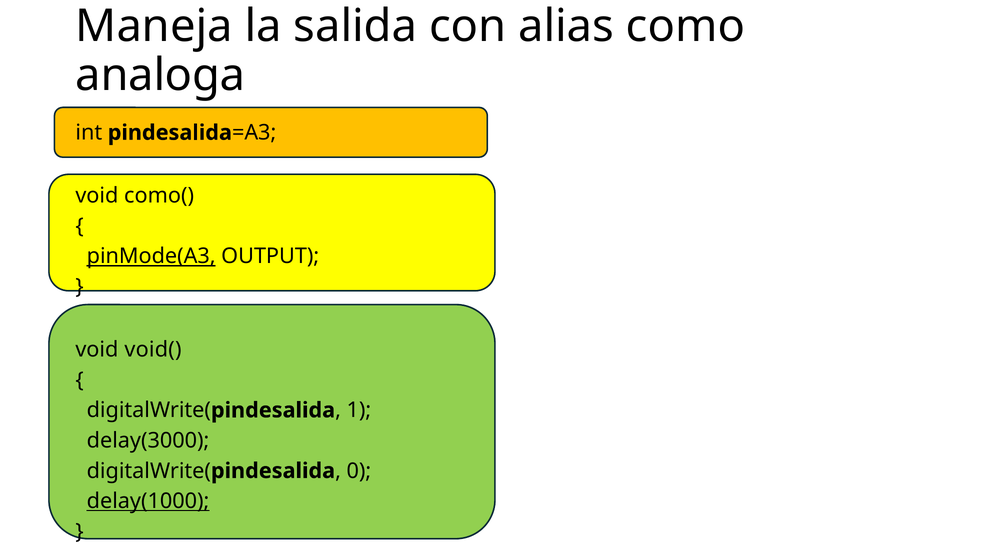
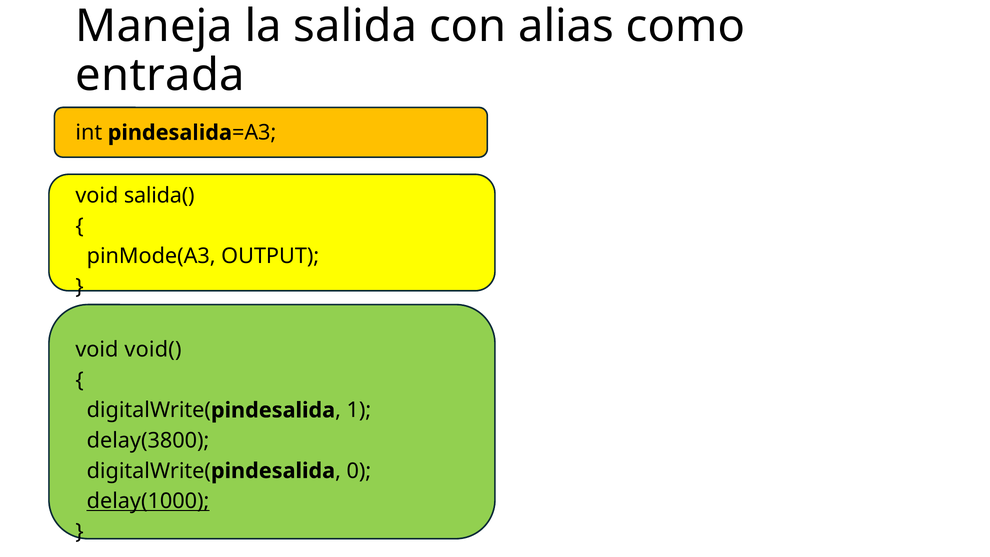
analoga: analoga -> entrada
como(: como( -> salida(
pinMode(A3 underline: present -> none
delay(3000: delay(3000 -> delay(3800
